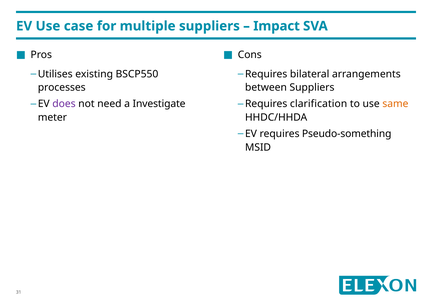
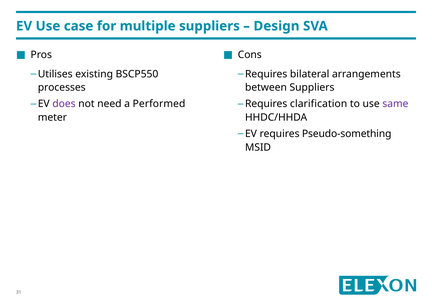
Impact: Impact -> Design
Investigate: Investigate -> Performed
same colour: orange -> purple
